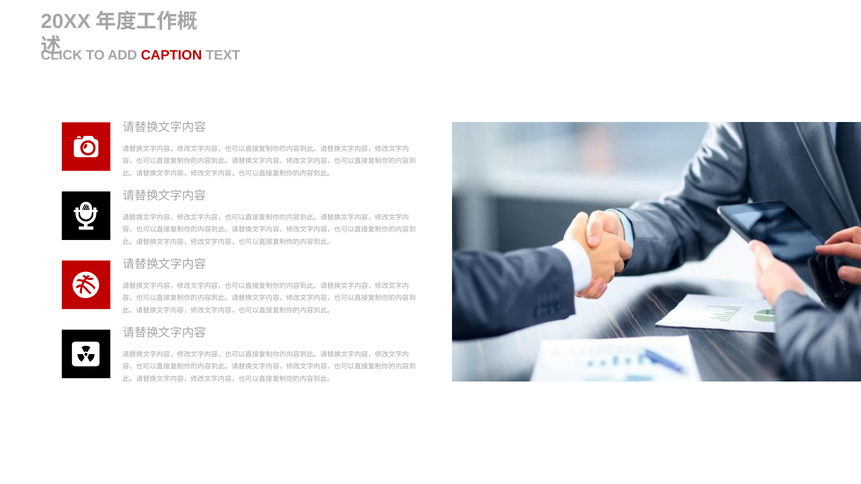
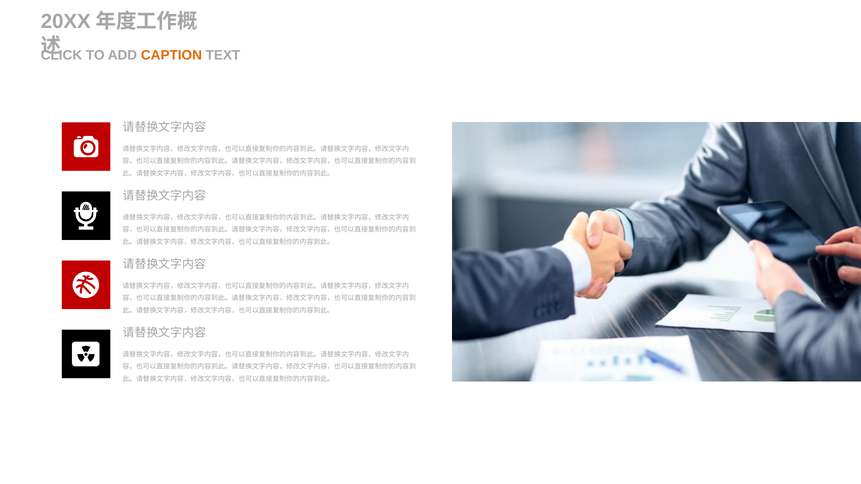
CAPTION colour: red -> orange
